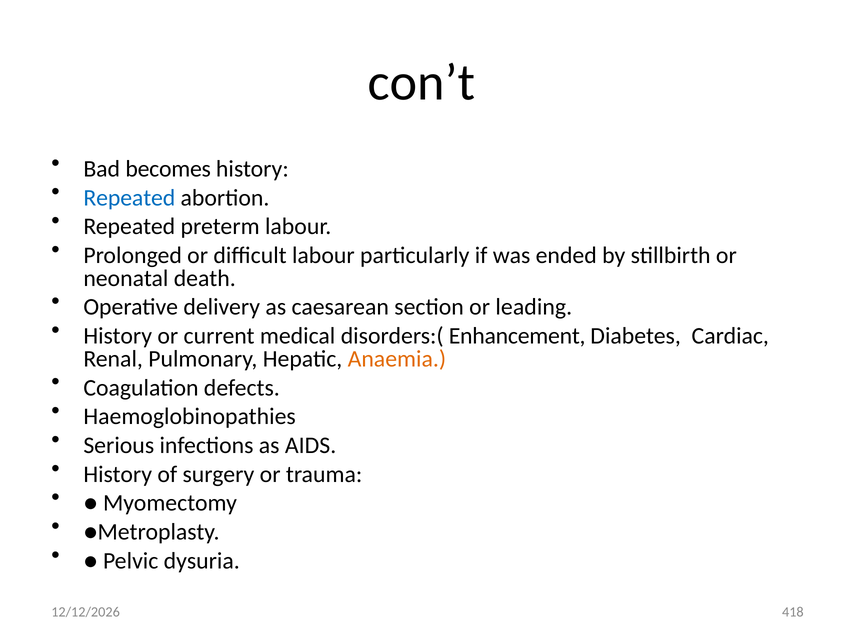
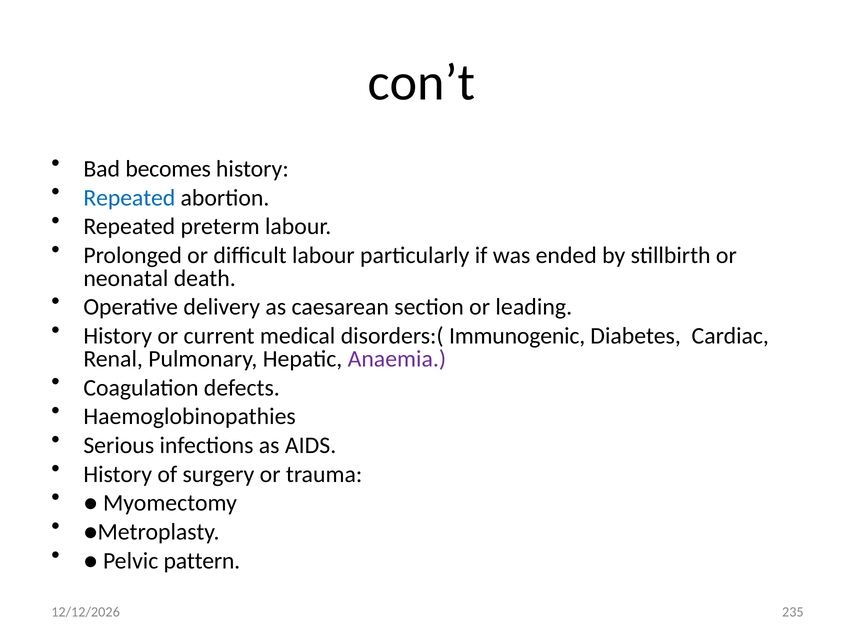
Enhancement: Enhancement -> Immunogenic
Anaemia colour: orange -> purple
dysuria: dysuria -> pattern
418: 418 -> 235
